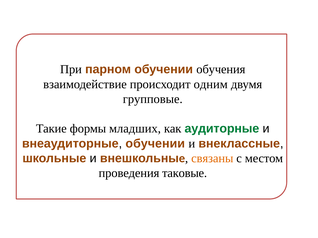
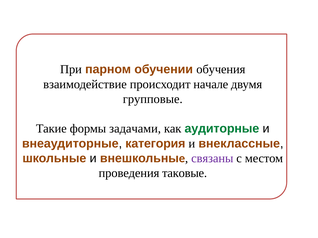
одним: одним -> начале
младших: младших -> задачами
внеаудиторные обучении: обучении -> категория
связаны colour: orange -> purple
